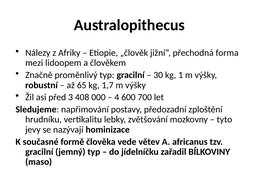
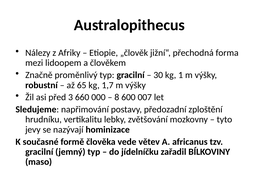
408: 408 -> 660
4: 4 -> 8
700: 700 -> 007
